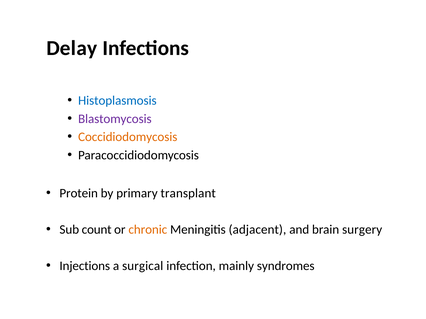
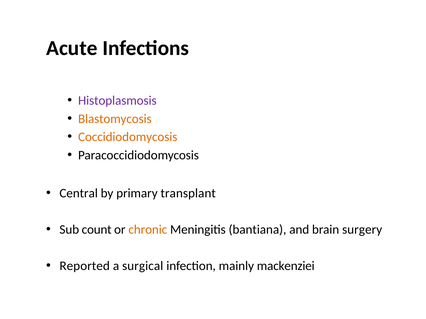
Delay: Delay -> Acute
Histoplasmosis colour: blue -> purple
Blastomycosis colour: purple -> orange
Protein: Protein -> Central
adjacent: adjacent -> bantiana
Injections: Injections -> Reported
syndromes: syndromes -> mackenziei
